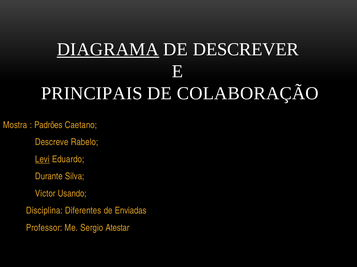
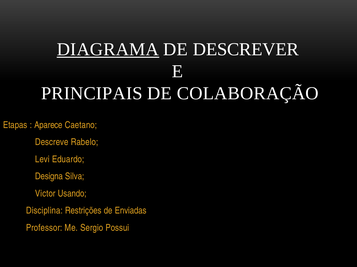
Mostra: Mostra -> Etapas
Padrões: Padrões -> Aparece
Levi underline: present -> none
Durante: Durante -> Designa
Diferentes: Diferentes -> Restrições
Atestar: Atestar -> Possui
